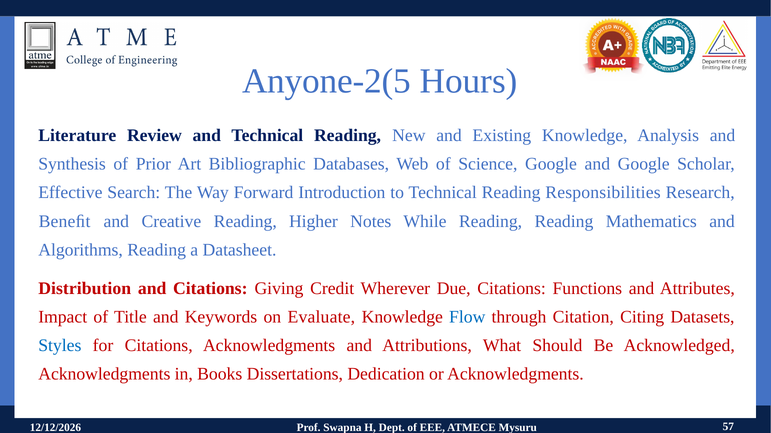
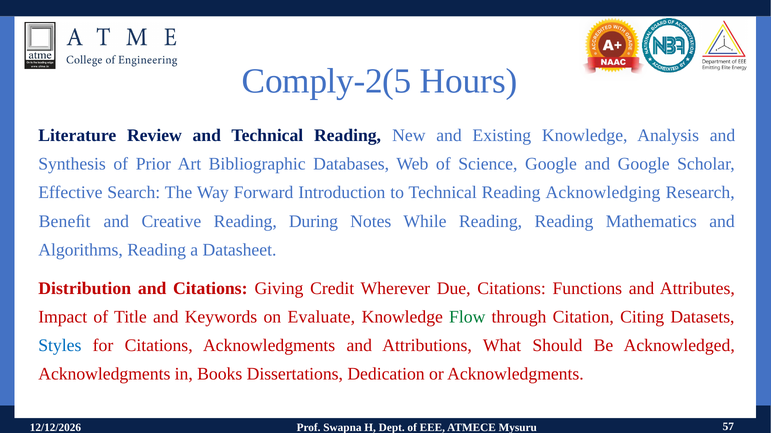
Anyone-2(5: Anyone-2(5 -> Comply-2(5
Responsibilities: Responsibilities -> Acknowledging
Higher: Higher -> During
Flow colour: blue -> green
